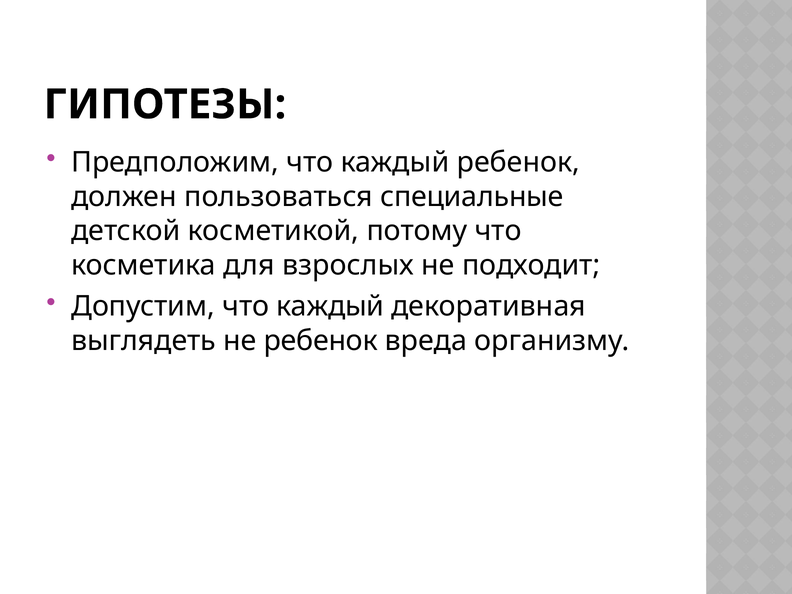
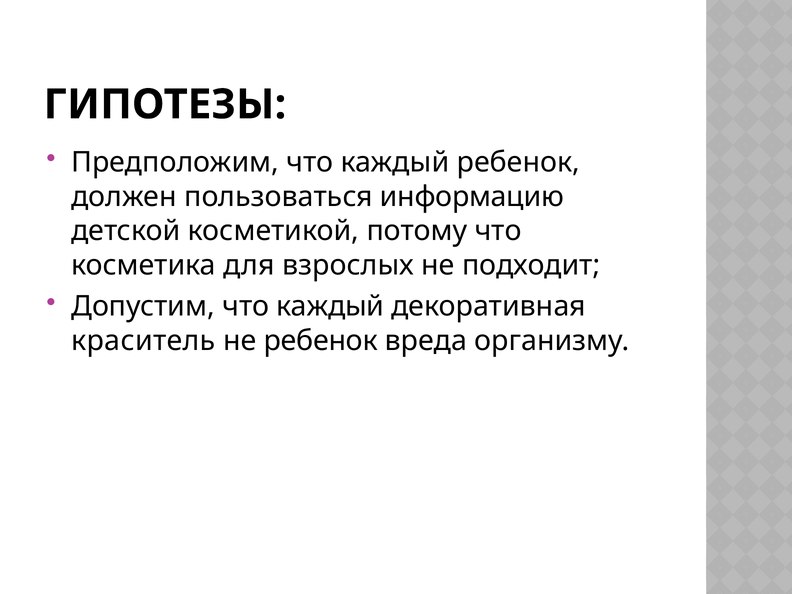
специальные: специальные -> информацию
выглядеть: выглядеть -> краситель
